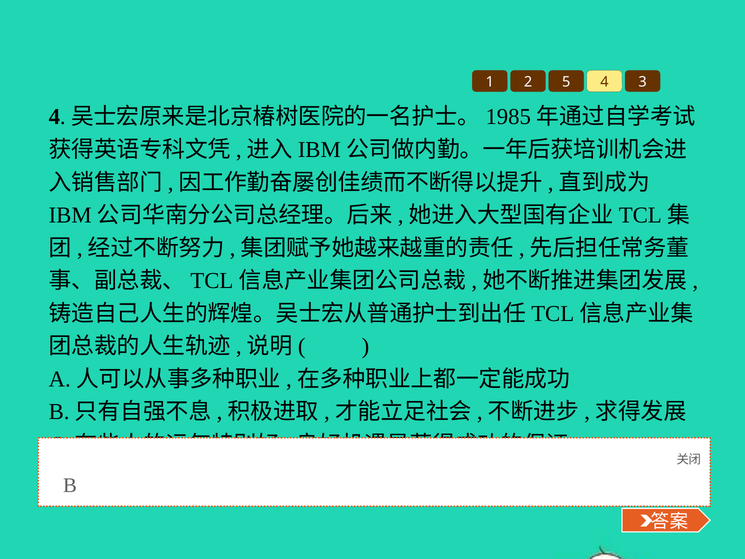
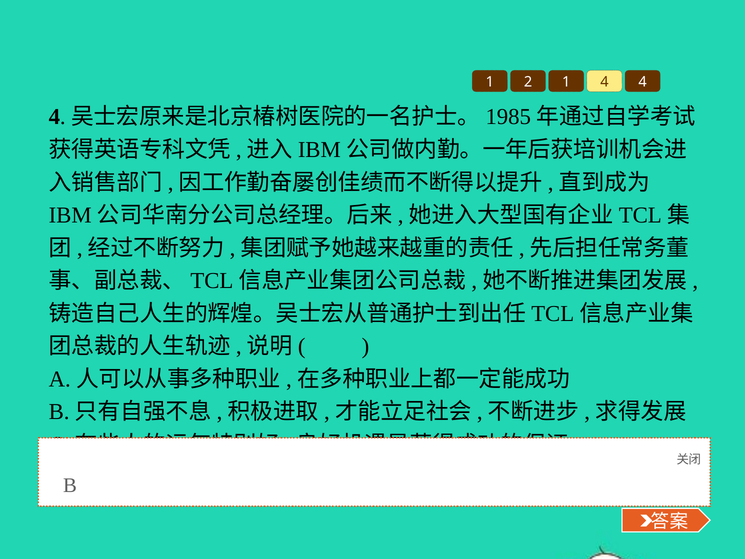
2 5: 5 -> 1
4 3: 3 -> 4
